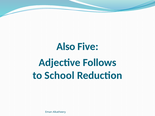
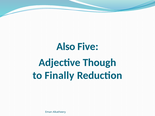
Follows: Follows -> Though
School: School -> Finally
